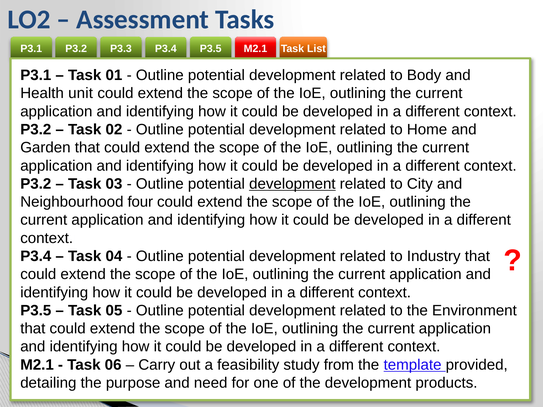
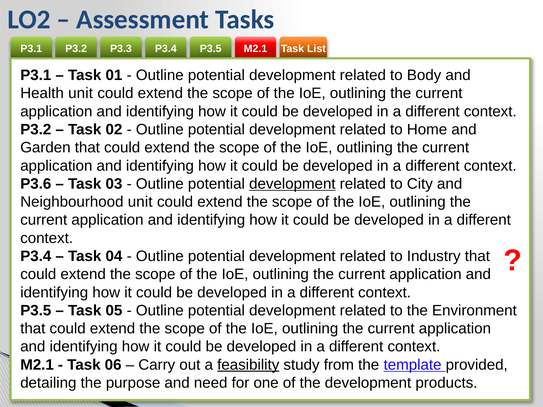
P3.2 at (36, 184): P3.2 -> P3.6
Neighbourhood four: four -> unit
feasibility underline: none -> present
